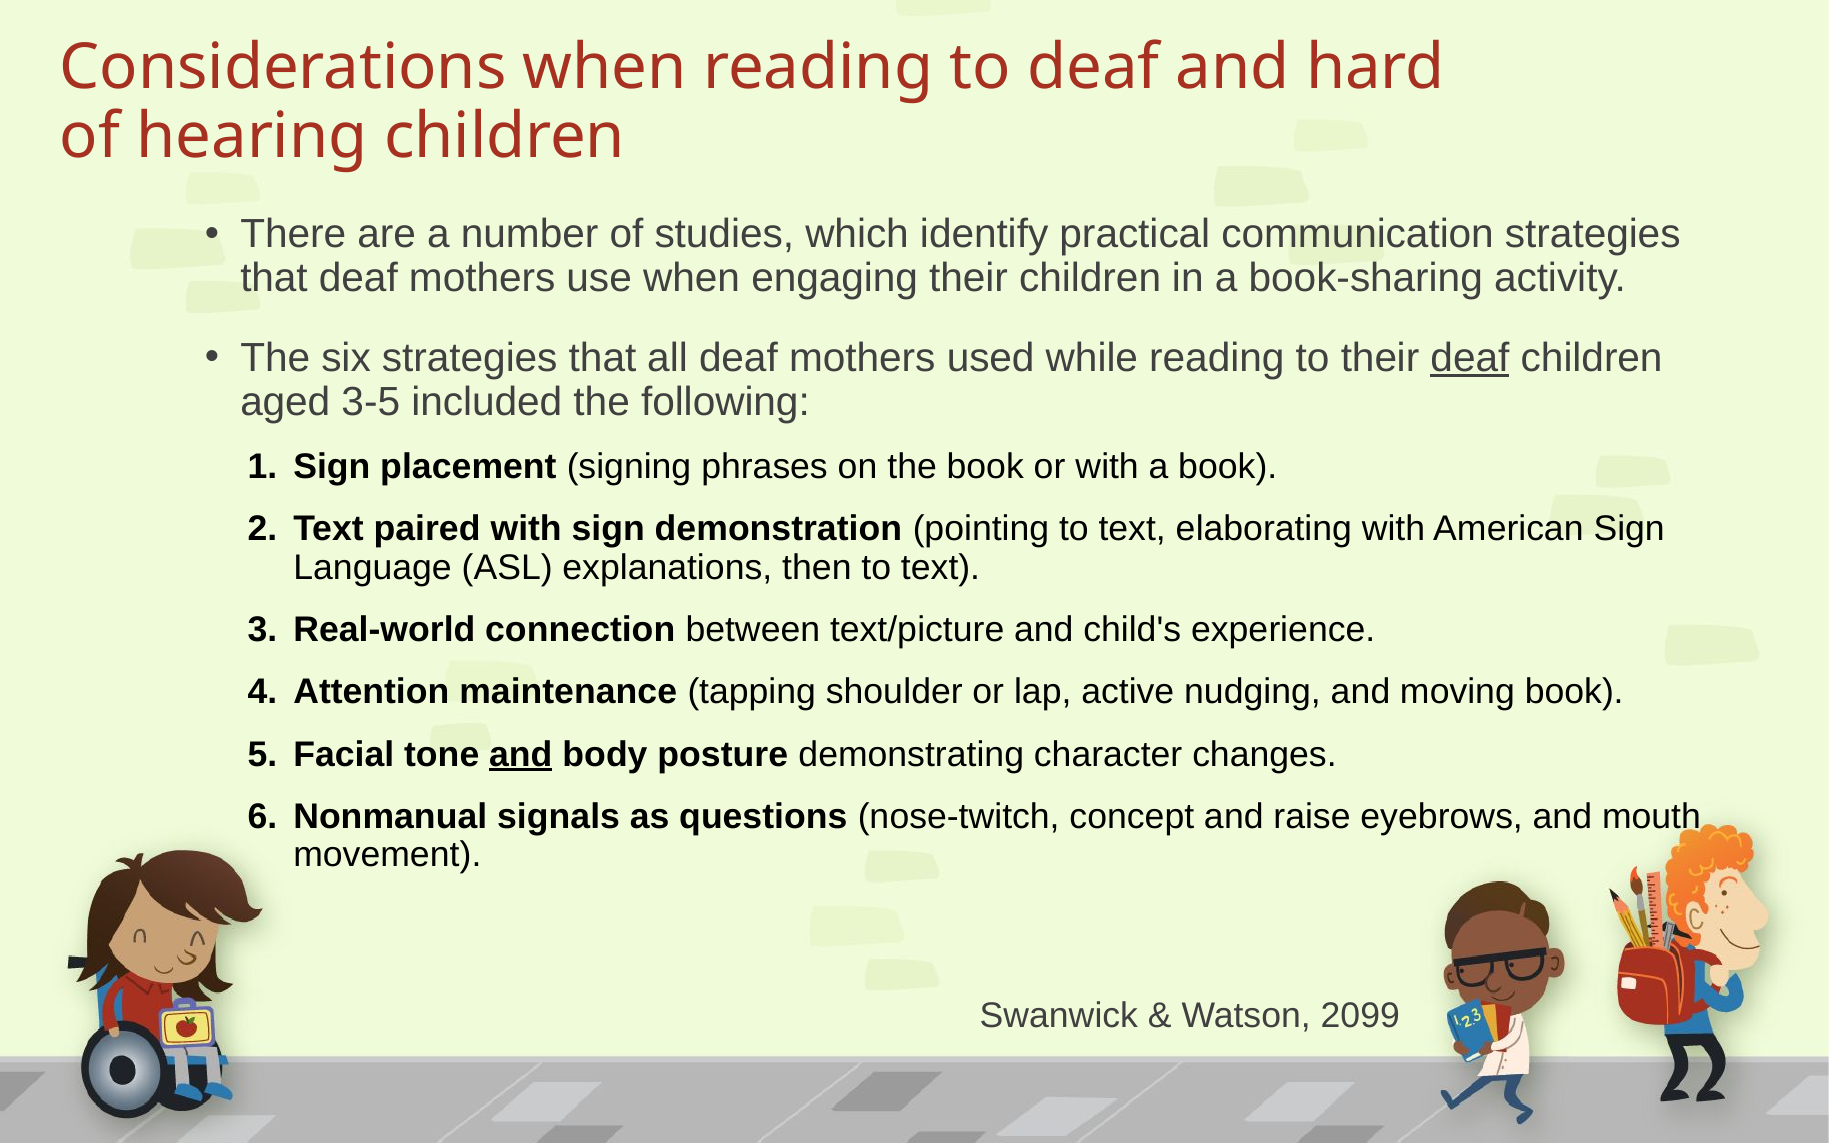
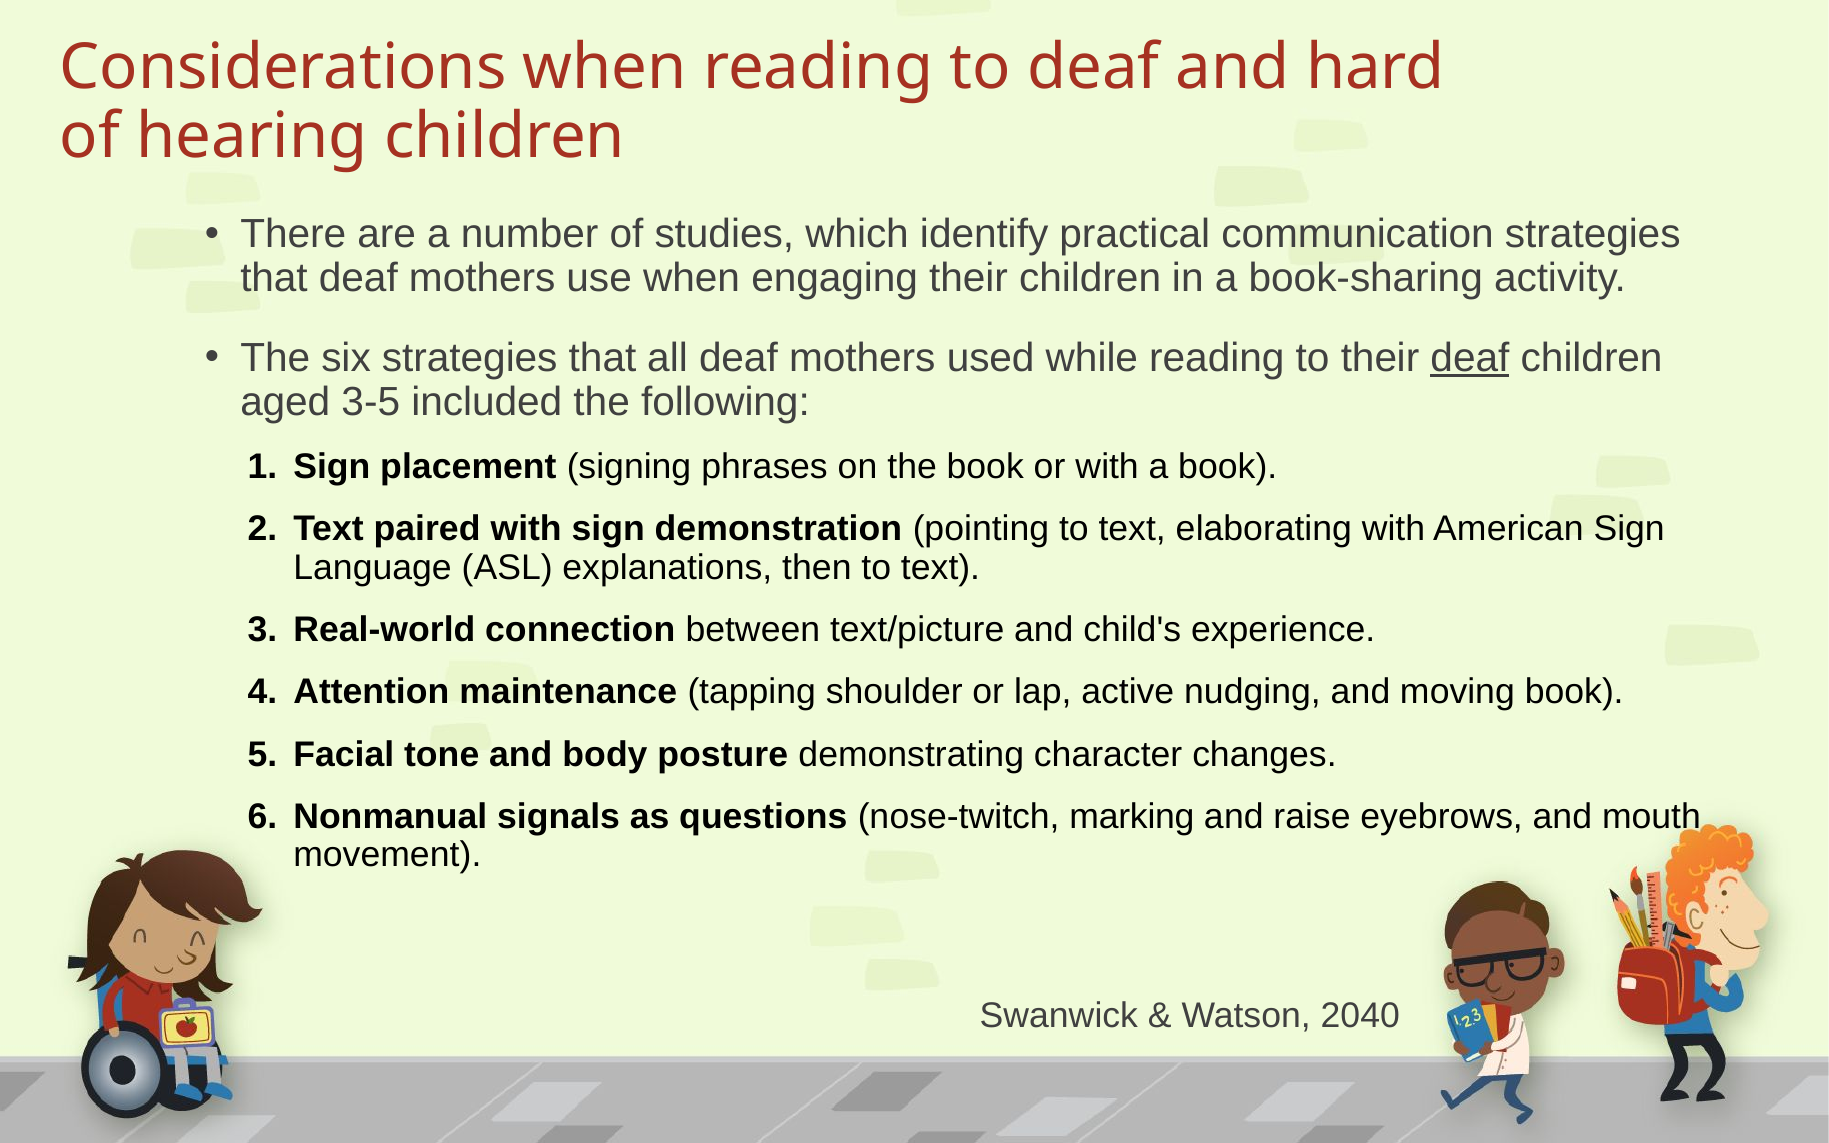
and at (521, 754) underline: present -> none
concept: concept -> marking
2099: 2099 -> 2040
